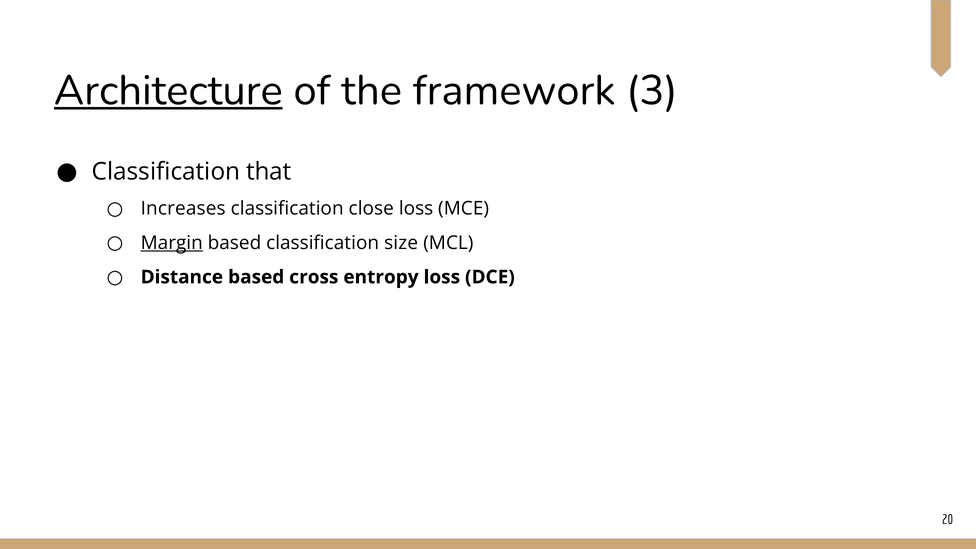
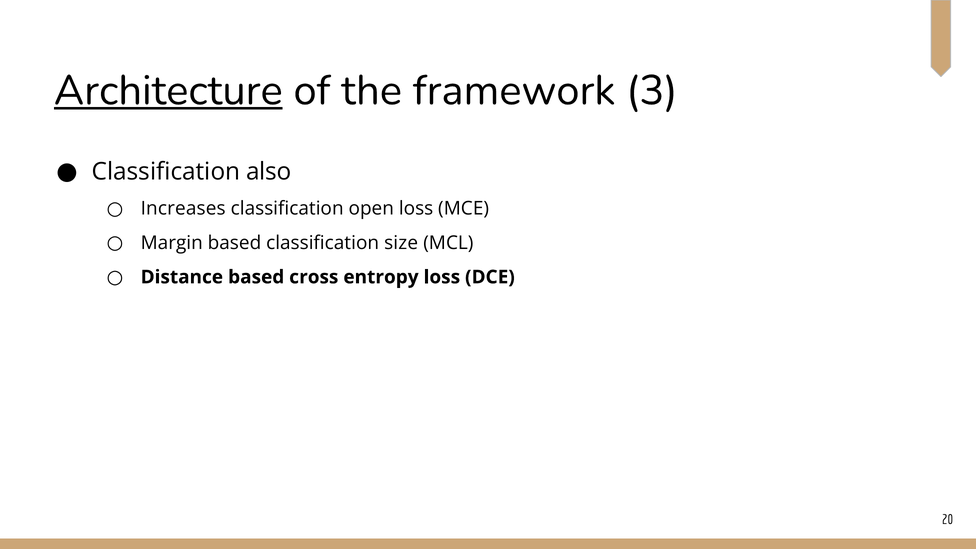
that: that -> also
close: close -> open
Margin underline: present -> none
